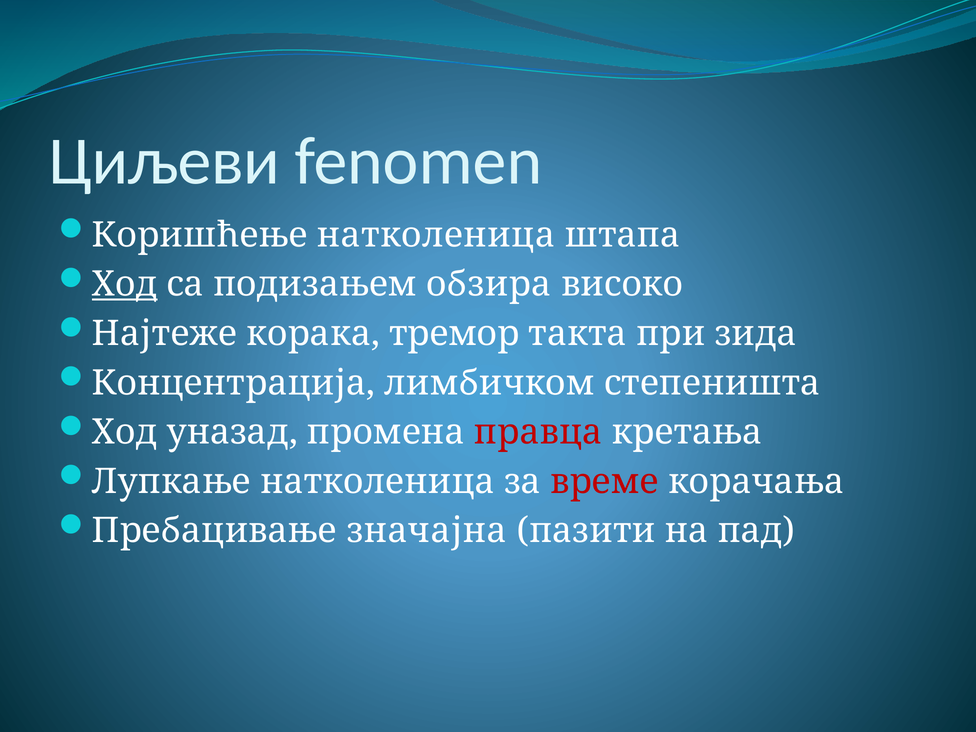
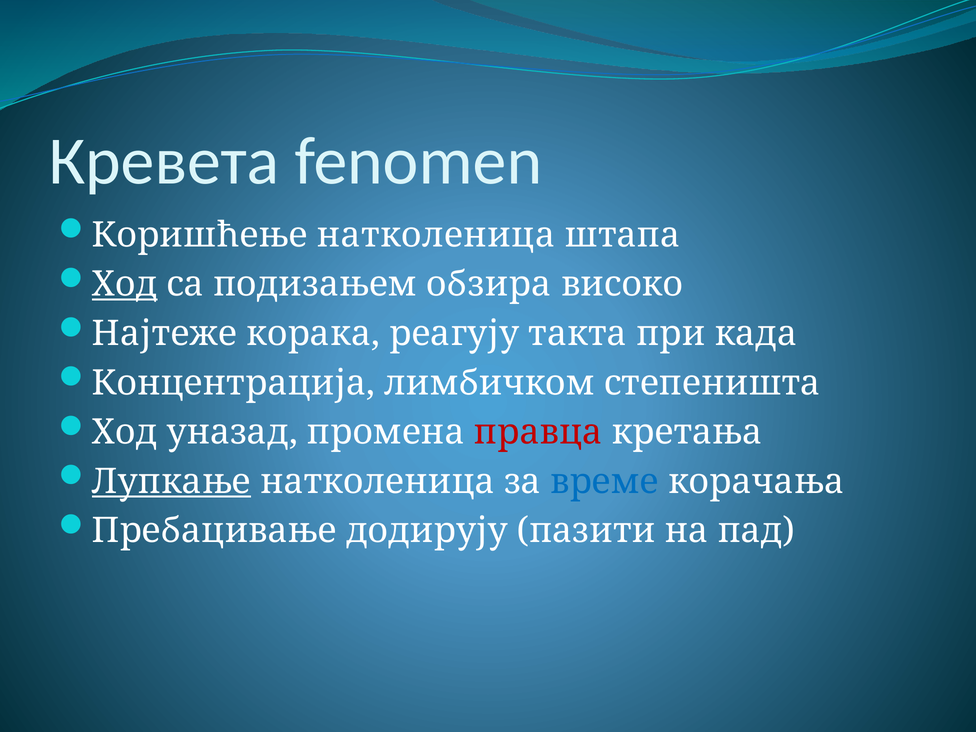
Циљеви: Циљеви -> Кревета
тремор: тремор -> реагују
зида: зида -> када
Лупкање underline: none -> present
време colour: red -> blue
значајна: значајна -> додирују
